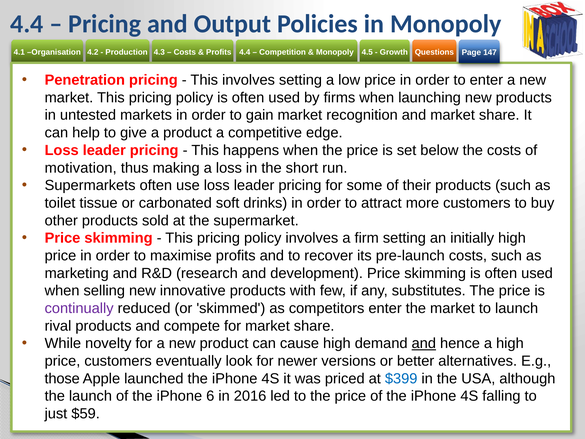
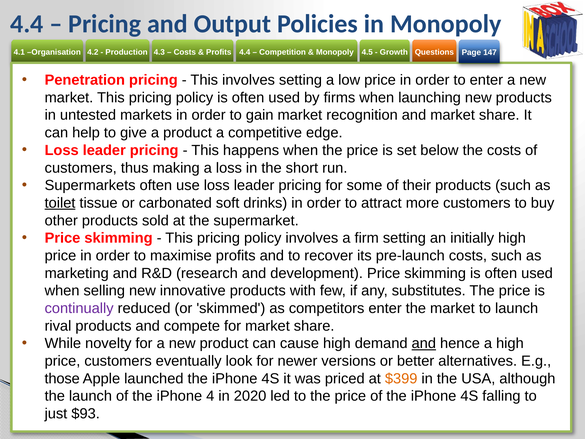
motivation at (81, 168): motivation -> customers
toilet underline: none -> present
$399 colour: blue -> orange
6: 6 -> 4
2016: 2016 -> 2020
$59: $59 -> $93
